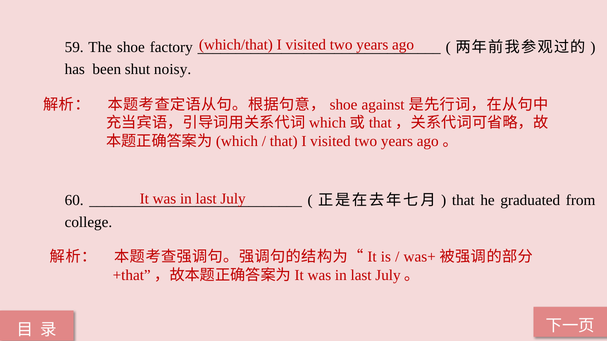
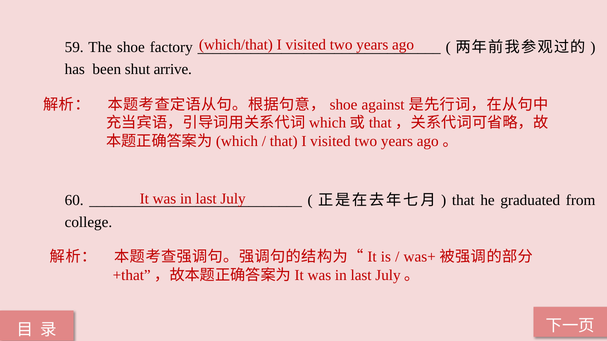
noisy: noisy -> arrive
